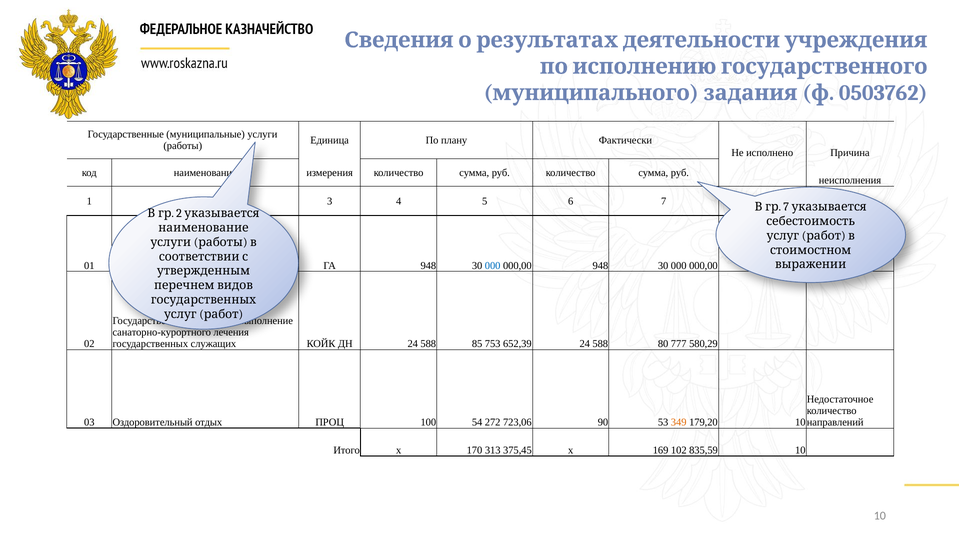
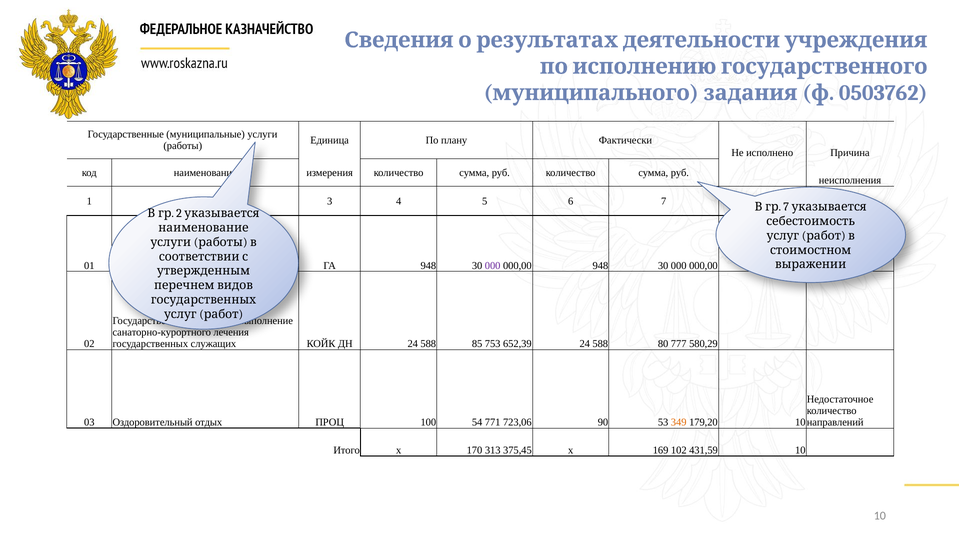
000 at (493, 265) colour: blue -> purple
272: 272 -> 771
835,59: 835,59 -> 431,59
